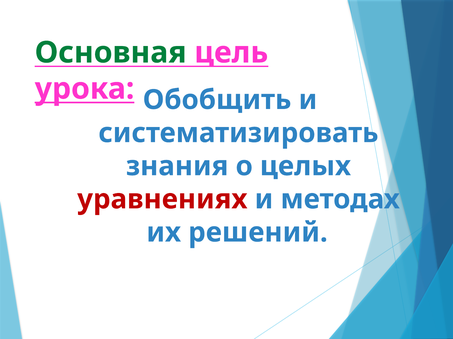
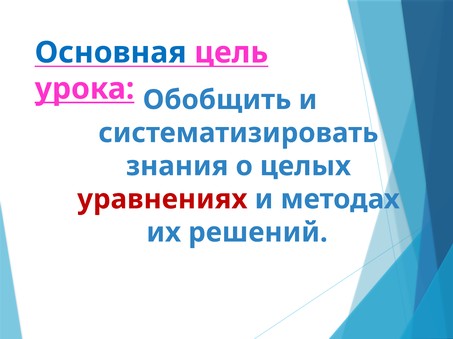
Основная colour: green -> blue
